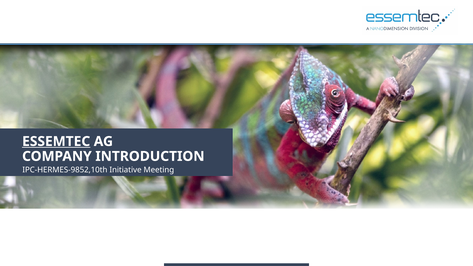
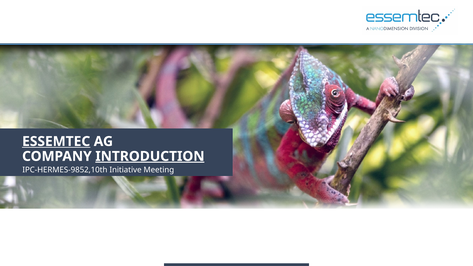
INTRODUCTION underline: none -> present
